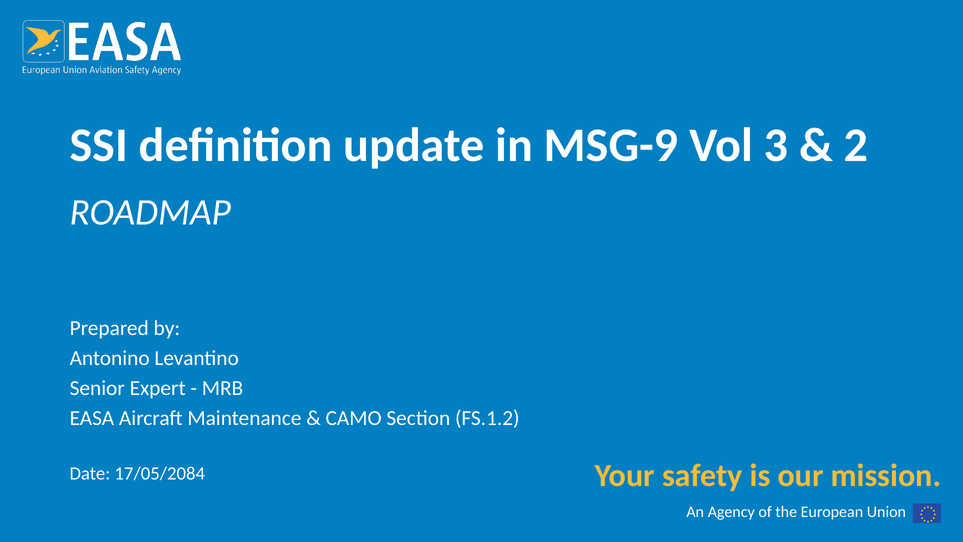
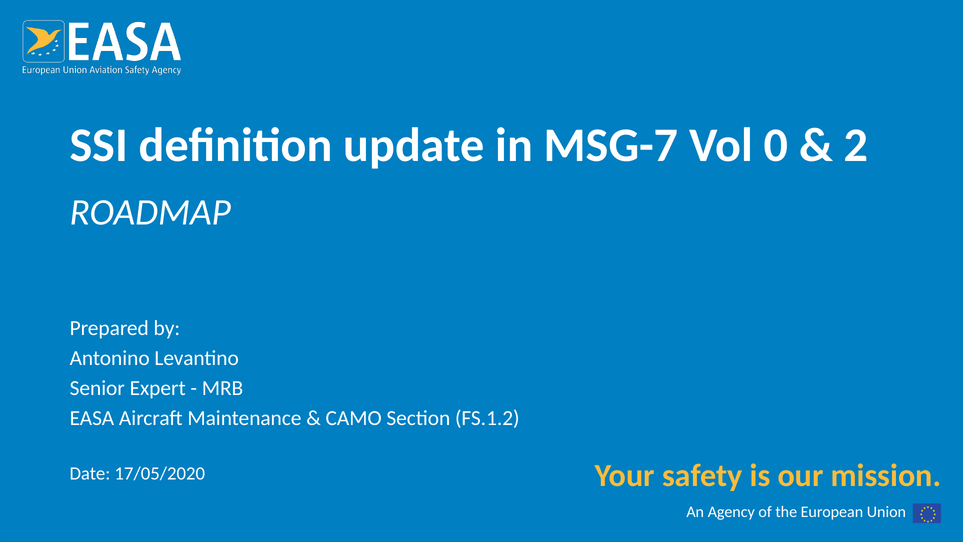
MSG-9: MSG-9 -> MSG-7
3: 3 -> 0
17/05/2084: 17/05/2084 -> 17/05/2020
